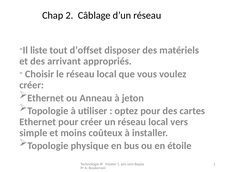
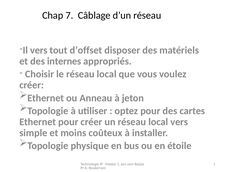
2: 2 -> 7
Il liste: liste -> vers
arrivant: arrivant -> internes
